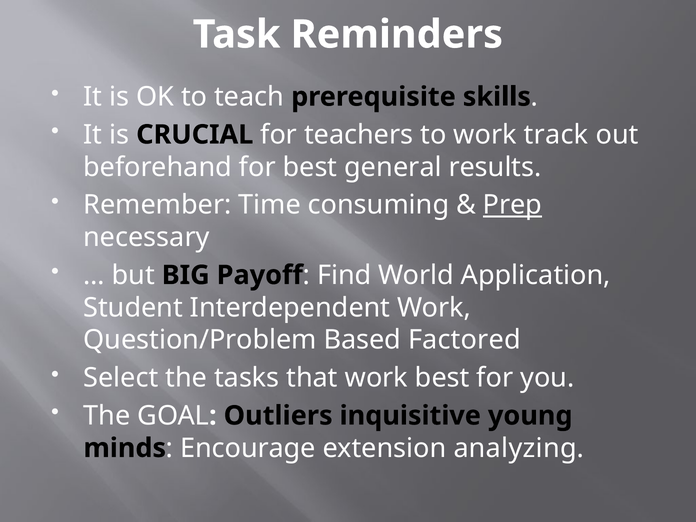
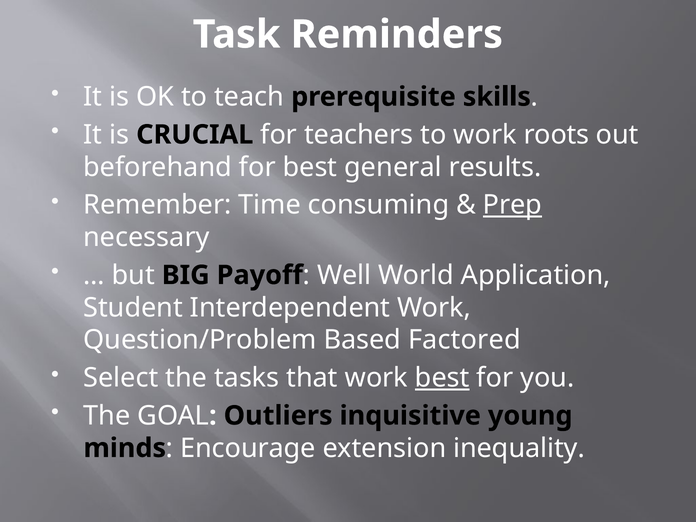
track: track -> roots
Find: Find -> Well
best at (442, 378) underline: none -> present
analyzing: analyzing -> inequality
